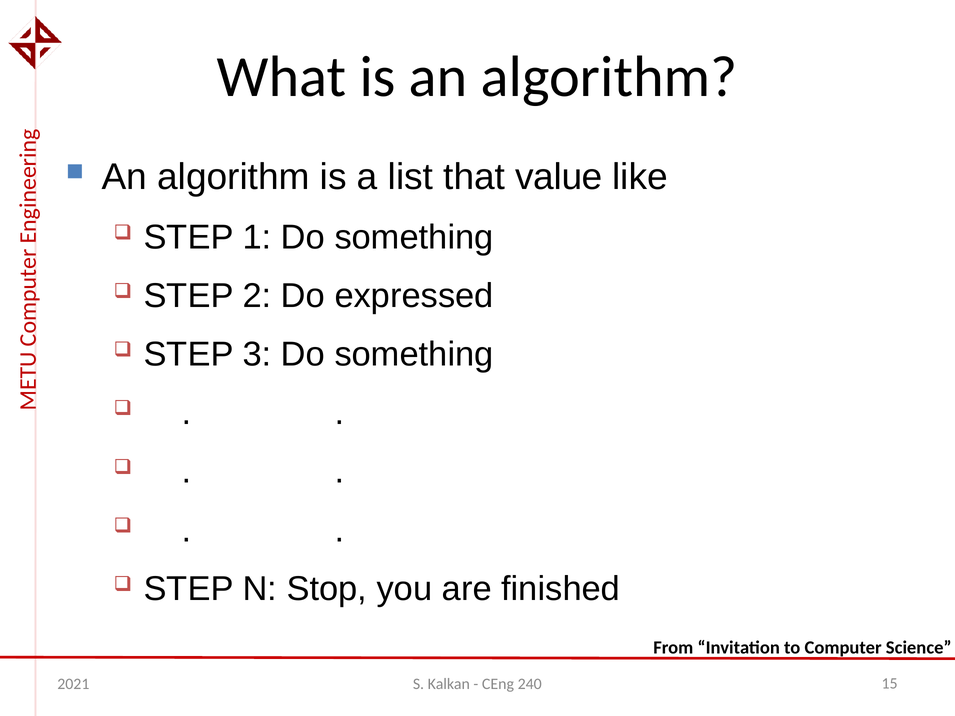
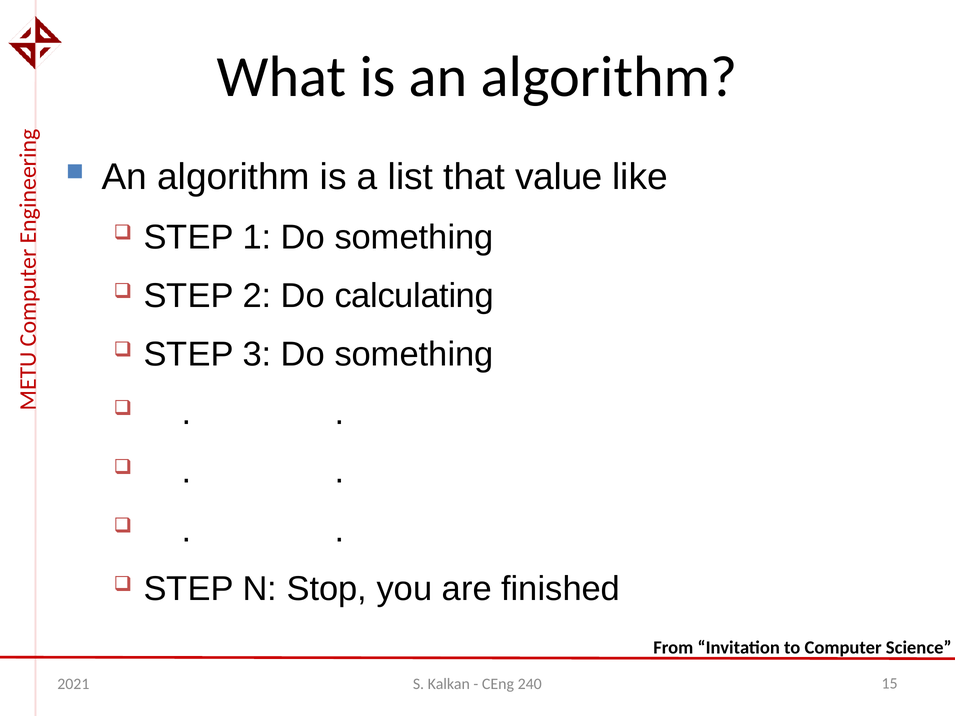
expressed: expressed -> calculating
